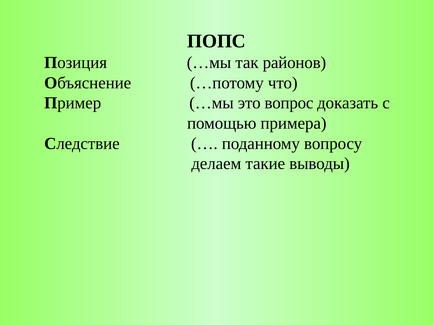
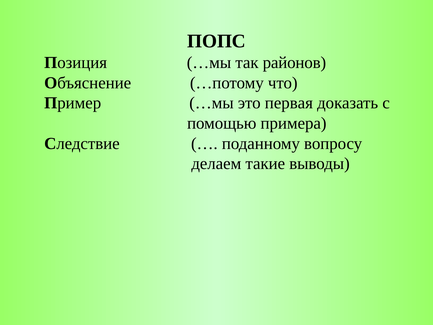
вопрос: вопрос -> первая
